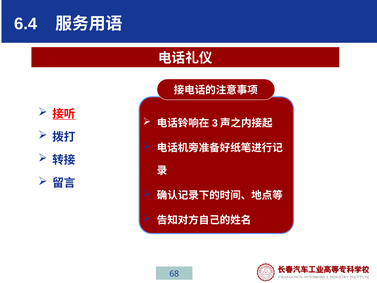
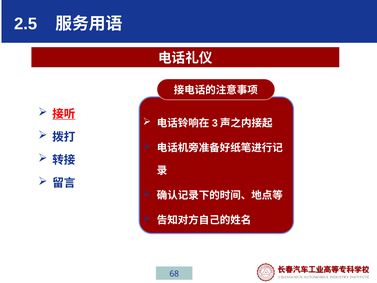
6.4: 6.4 -> 2.5
